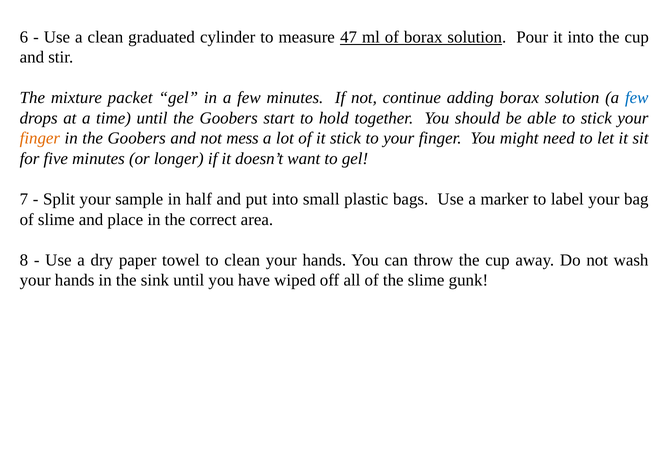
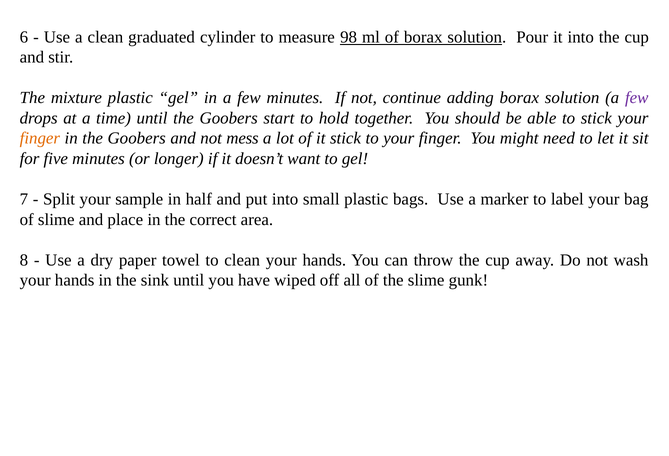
47: 47 -> 98
mixture packet: packet -> plastic
few at (637, 98) colour: blue -> purple
